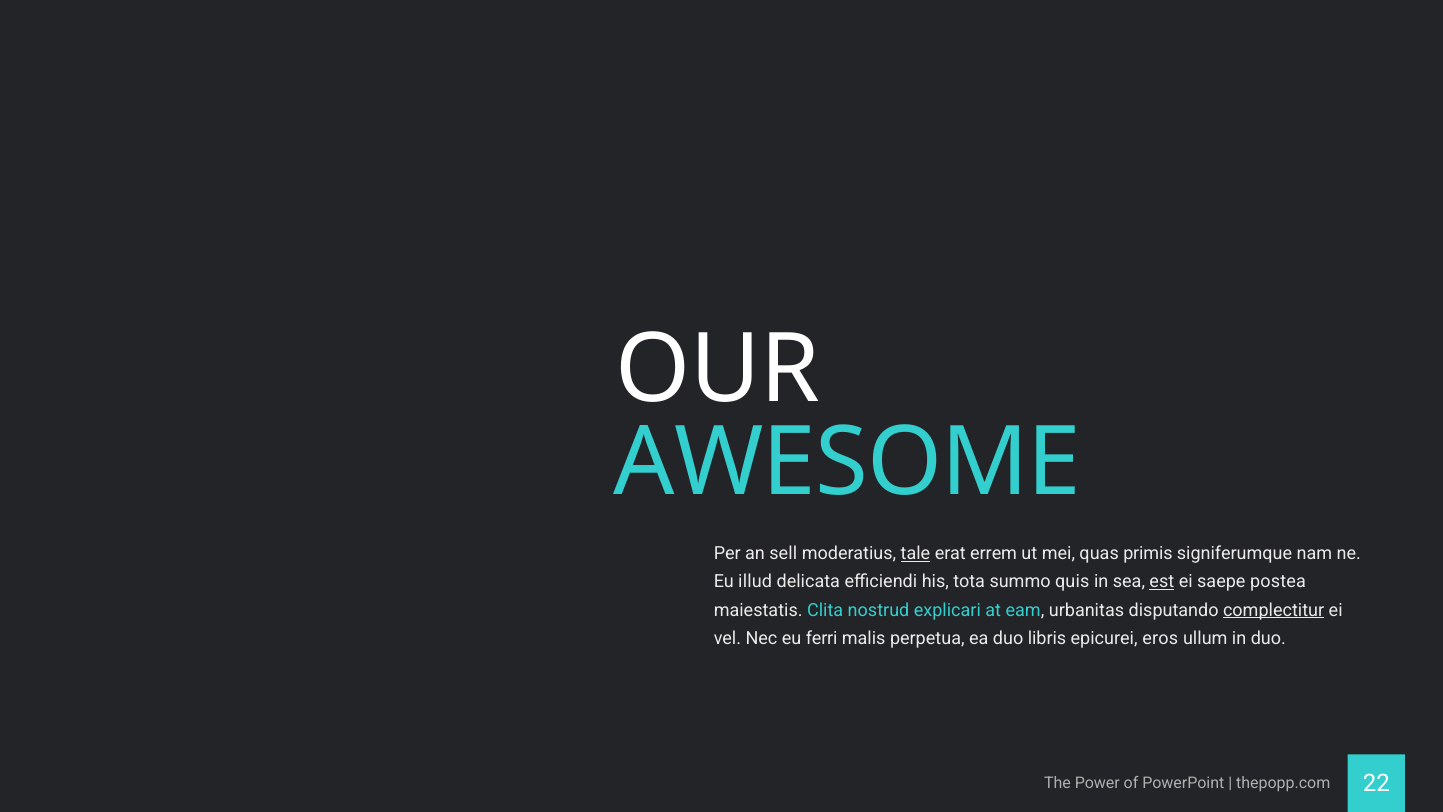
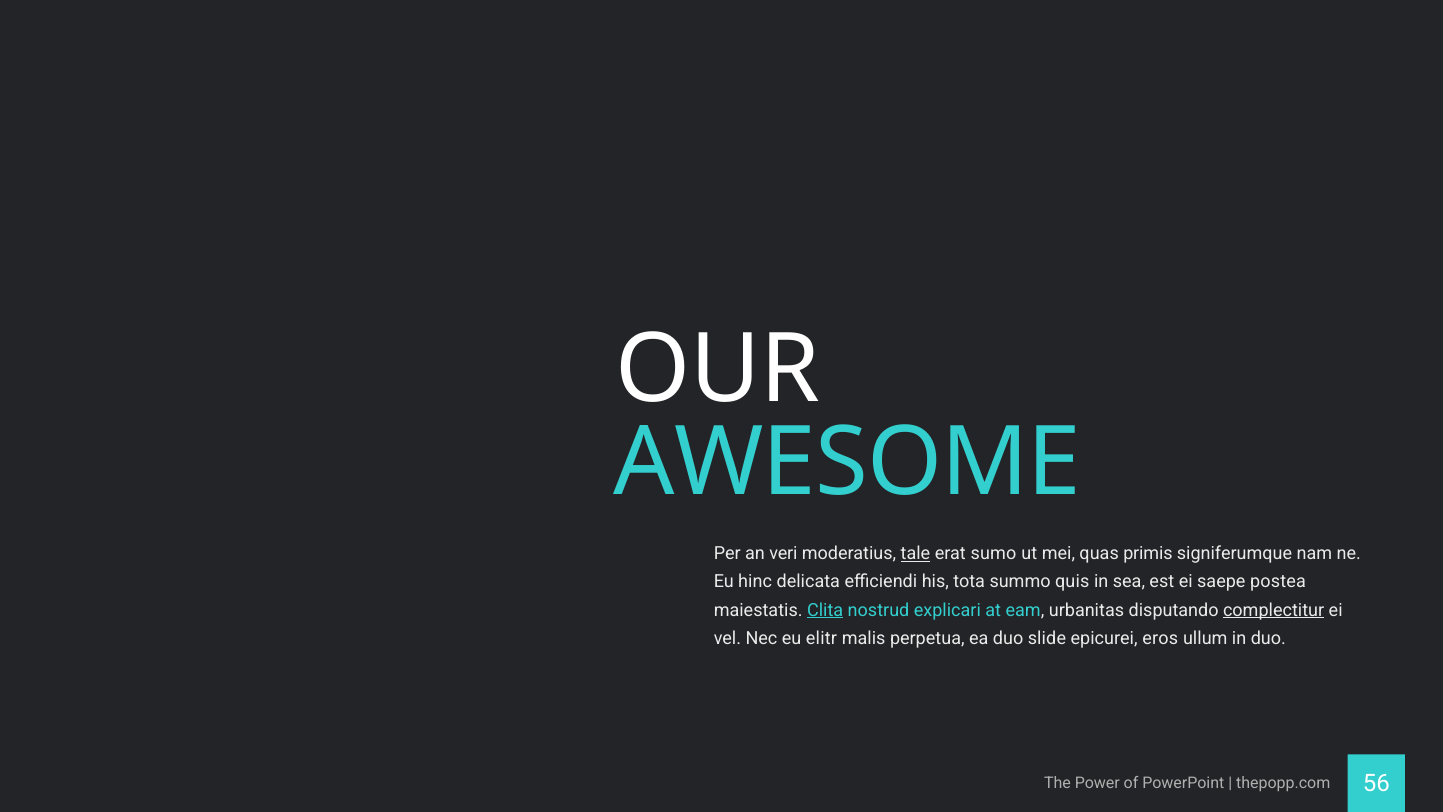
sell: sell -> veri
errem: errem -> sumo
illud: illud -> hinc
est underline: present -> none
Clita underline: none -> present
ferri: ferri -> elitr
libris: libris -> slide
22: 22 -> 56
